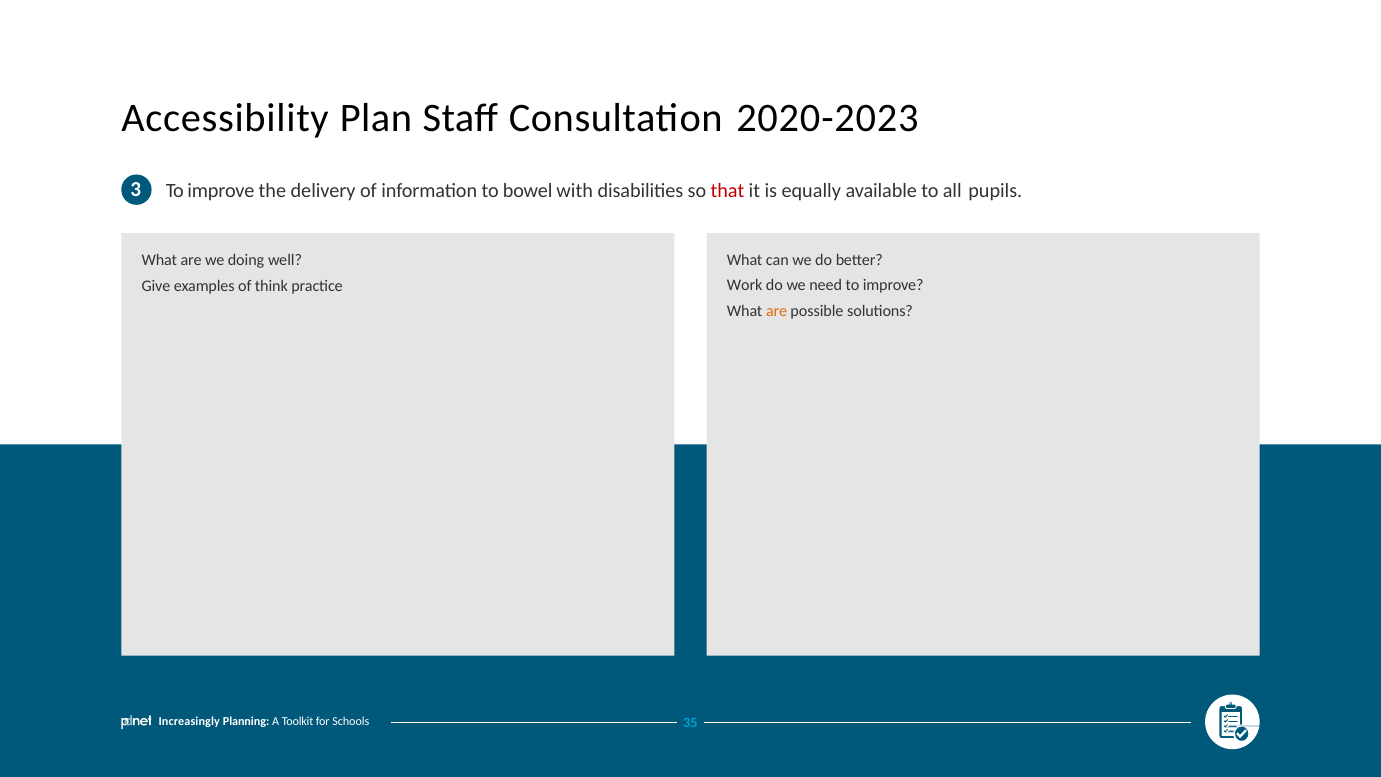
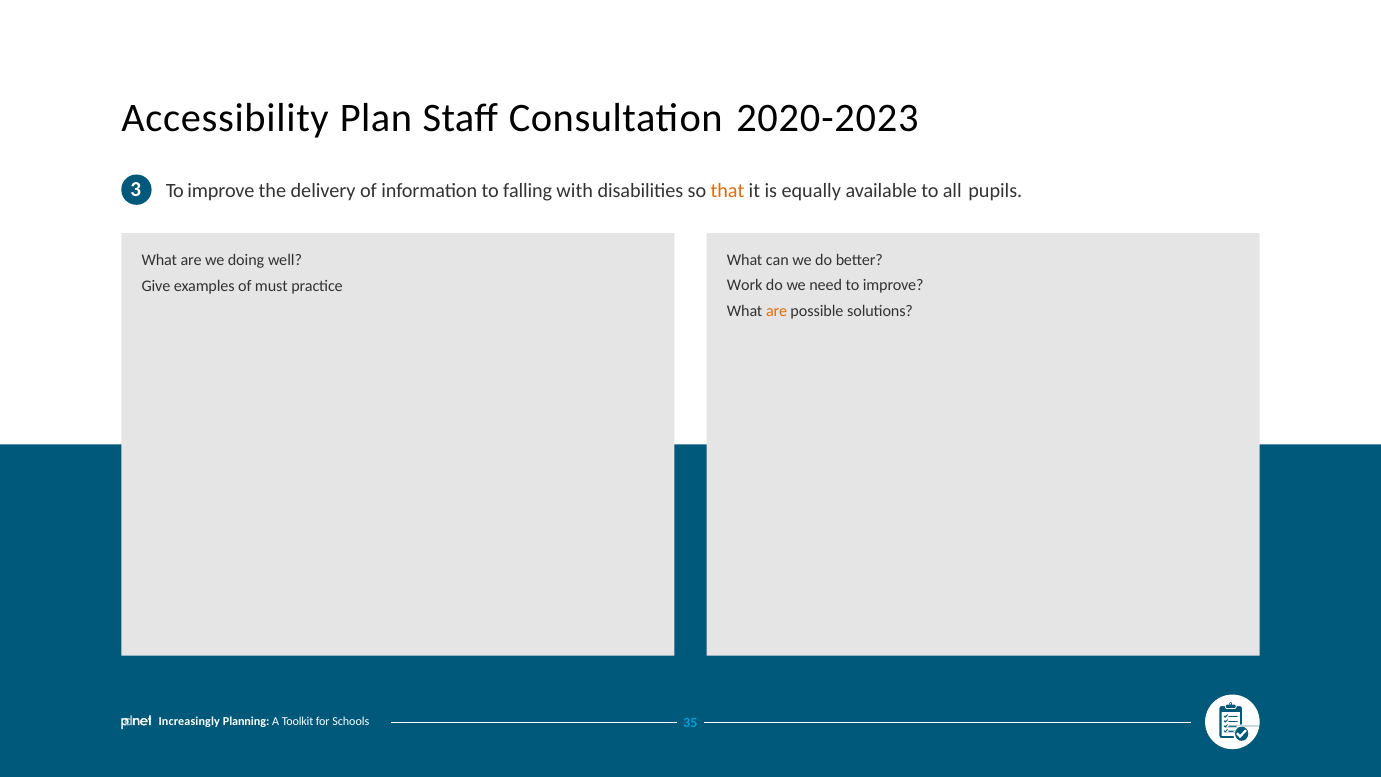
bowel: bowel -> falling
that colour: red -> orange
think: think -> must
